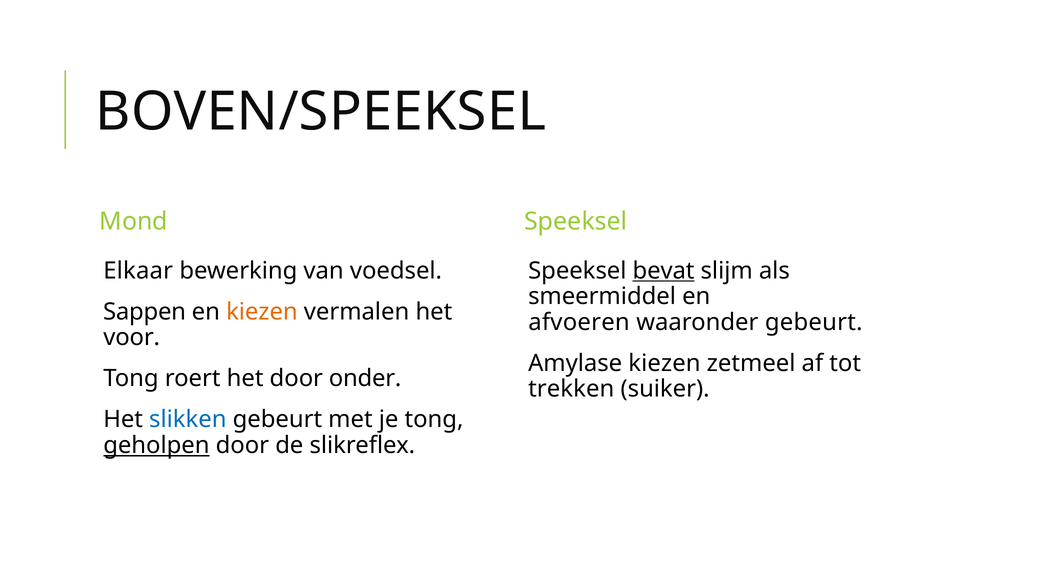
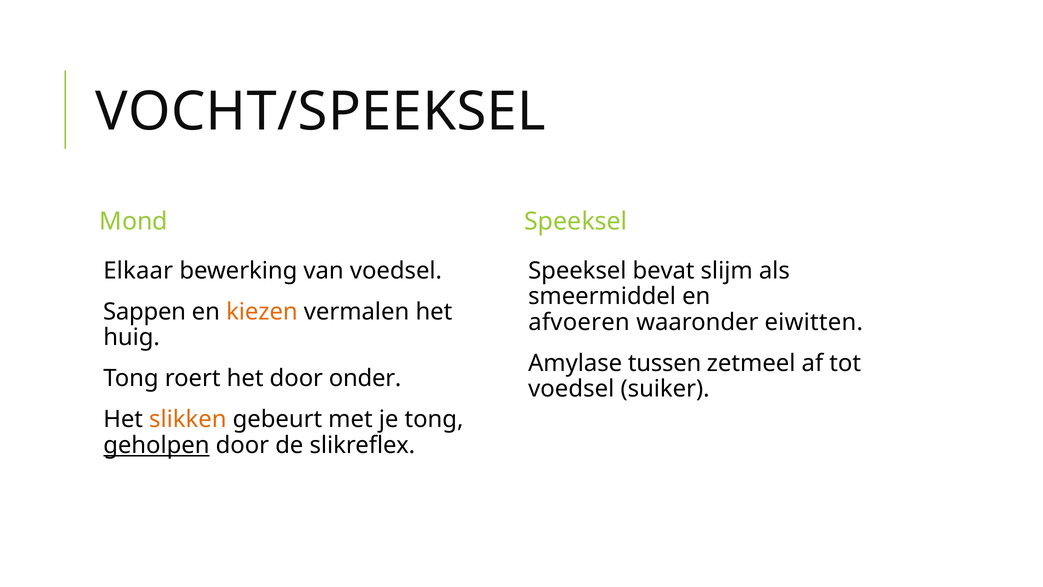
BOVEN/SPEEKSEL: BOVEN/SPEEKSEL -> VOCHT/SPEEKSEL
bevat underline: present -> none
waaronder gebeurt: gebeurt -> eiwitten
voor: voor -> huig
Amylase kiezen: kiezen -> tussen
trekken at (571, 389): trekken -> voedsel
slikken colour: blue -> orange
